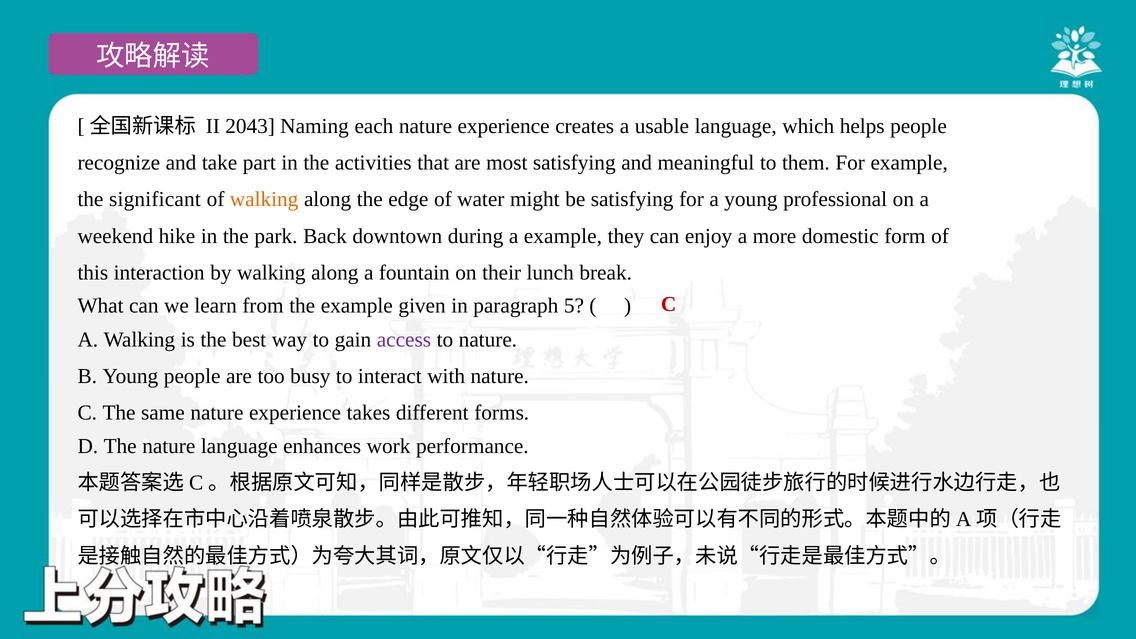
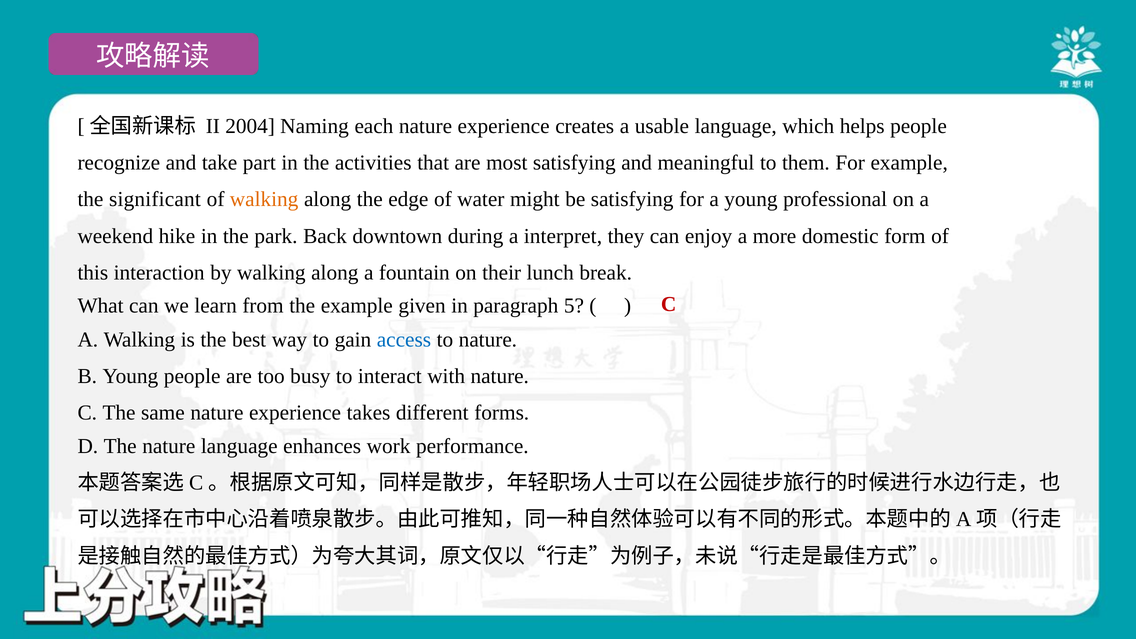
2043: 2043 -> 2004
a example: example -> interpret
access colour: purple -> blue
